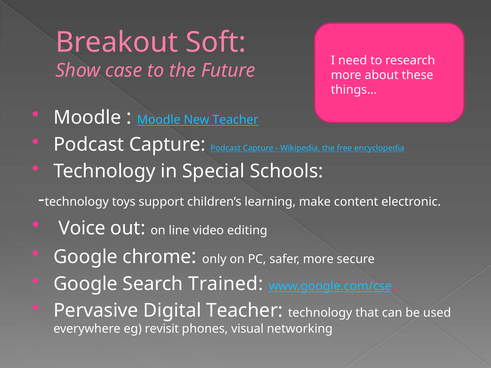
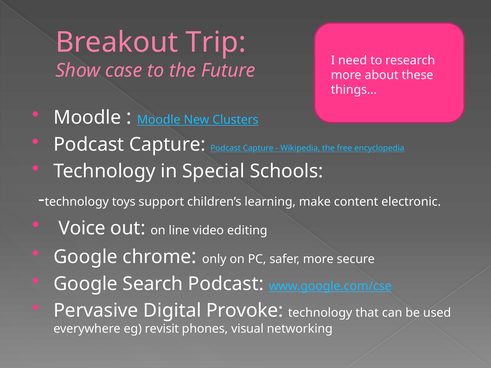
Soft: Soft -> Trip
New Teacher: Teacher -> Clusters
Search Trained: Trained -> Podcast
Digital Teacher: Teacher -> Provoke
